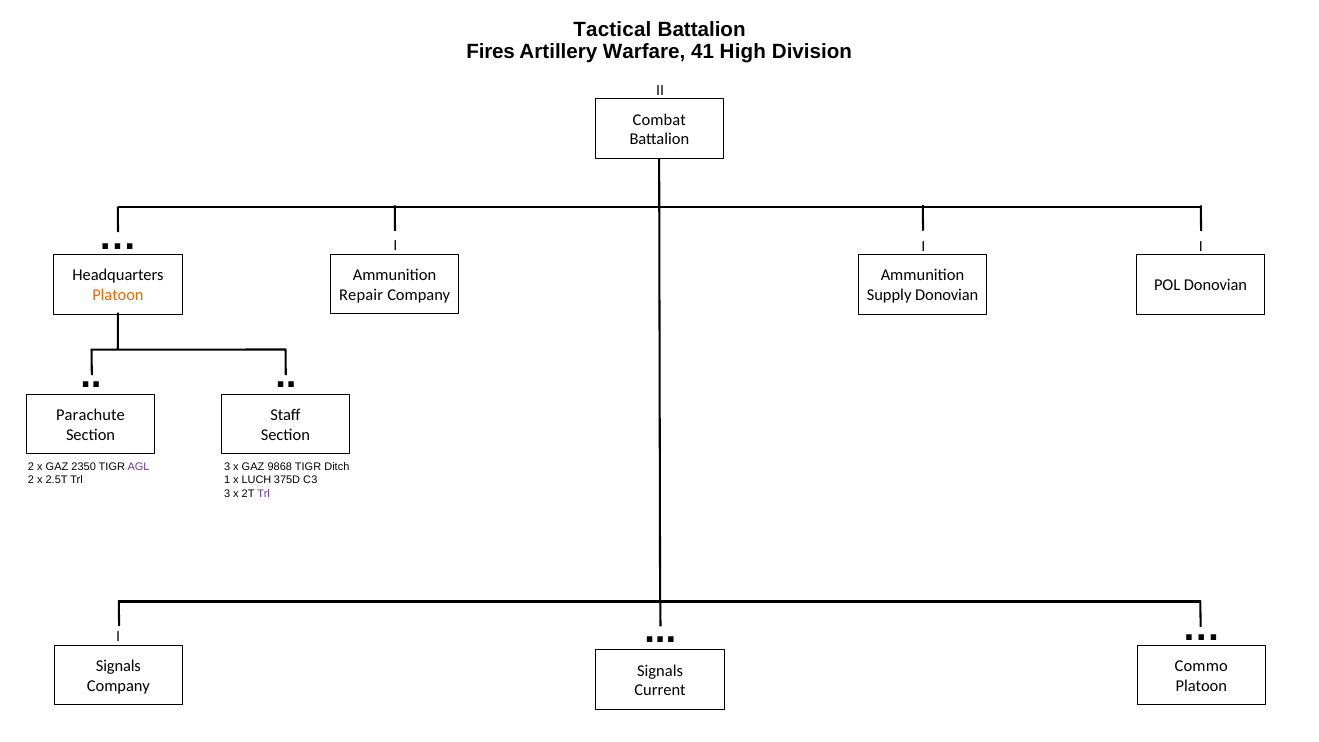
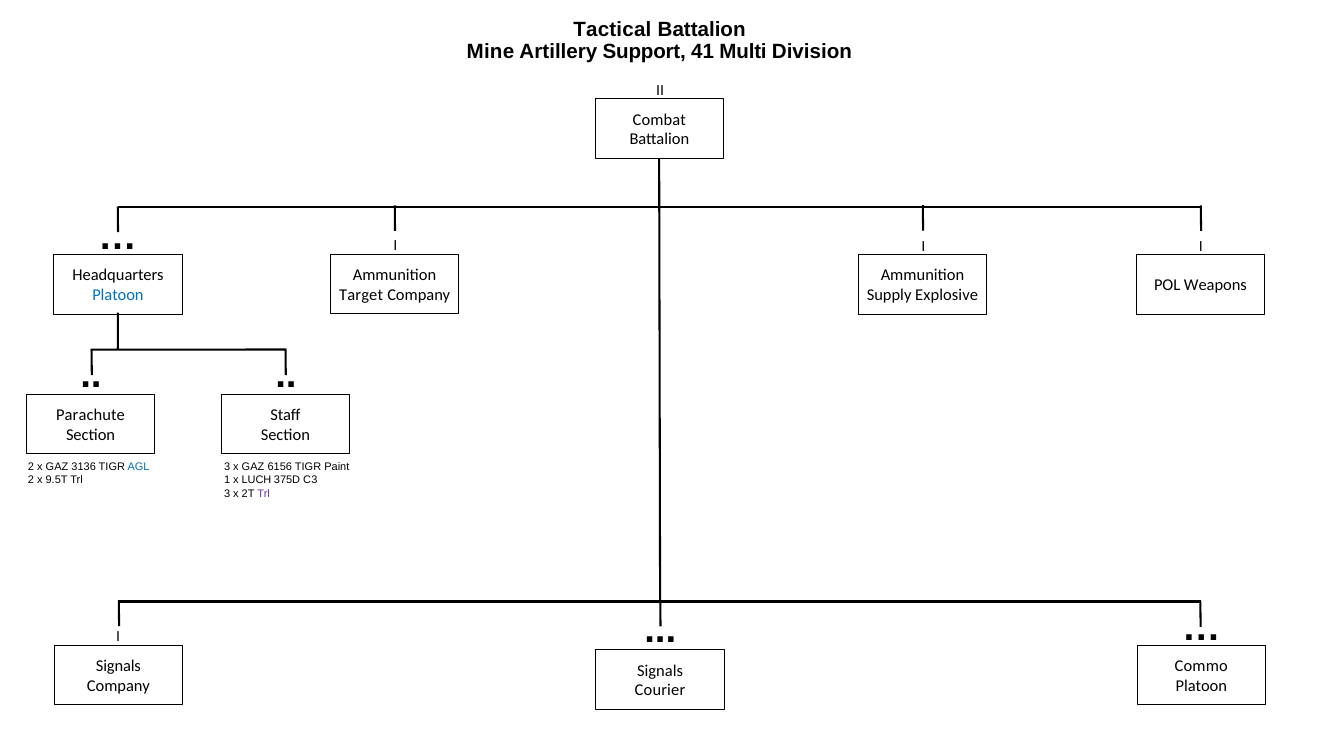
Fires: Fires -> Mine
Warfare: Warfare -> Support
High: High -> Multi
POL Donovian: Donovian -> Weapons
Repair: Repair -> Target
Platoon at (118, 295) colour: orange -> blue
Supply Donovian: Donovian -> Explosive
2350: 2350 -> 3136
AGL colour: purple -> blue
9868: 9868 -> 6156
Ditch: Ditch -> Paint
2.5T: 2.5T -> 9.5T
Current: Current -> Courier
